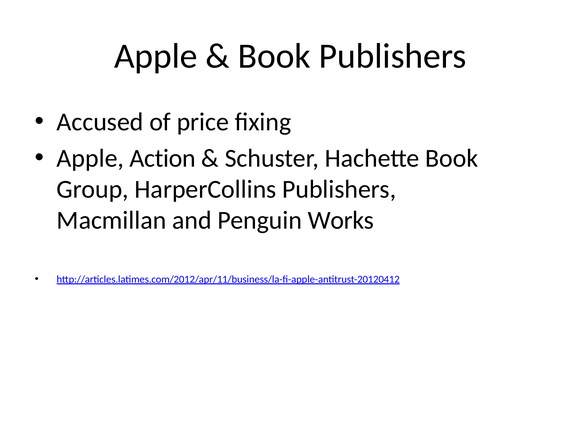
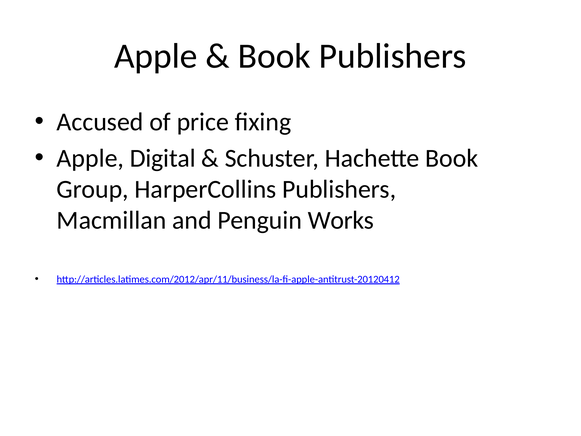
Action: Action -> Digital
